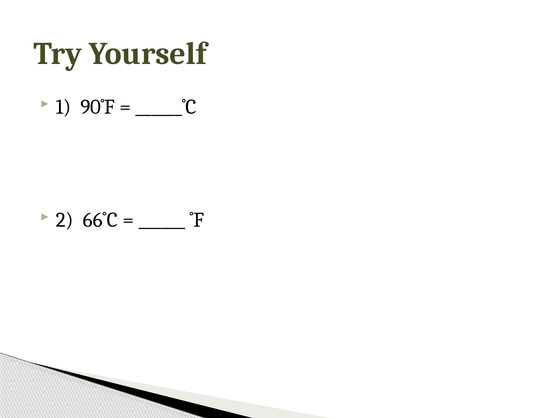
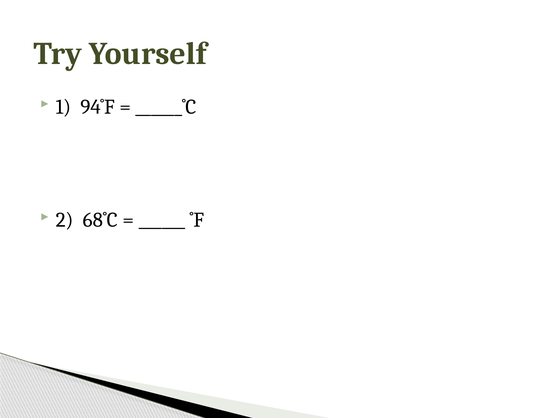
90˚F: 90˚F -> 94˚F
66˚C: 66˚C -> 68˚C
